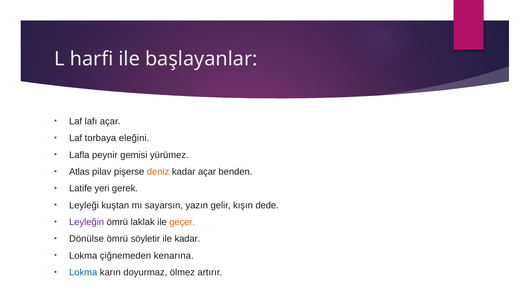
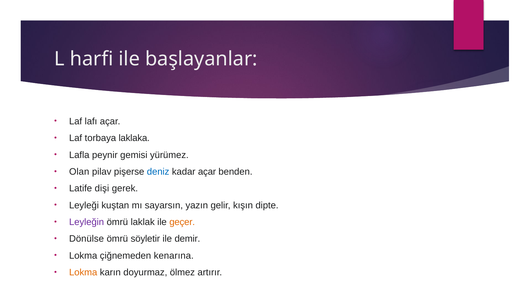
eleğini: eleğini -> laklaka
Atlas: Atlas -> Olan
deniz colour: orange -> blue
yeri: yeri -> dişi
dede: dede -> dipte
ile kadar: kadar -> demir
Lokma at (83, 273) colour: blue -> orange
